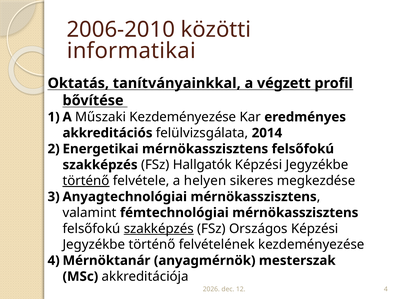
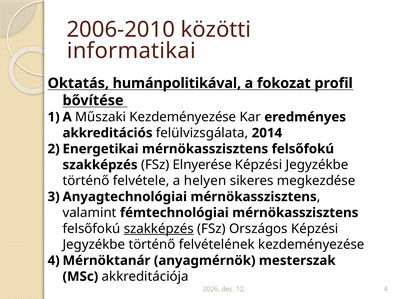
tanítványainkkal: tanítványainkkal -> humánpolitikával
végzett: végzett -> fokozat
Hallgatók: Hallgatók -> Elnyerése
történő at (86, 181) underline: present -> none
